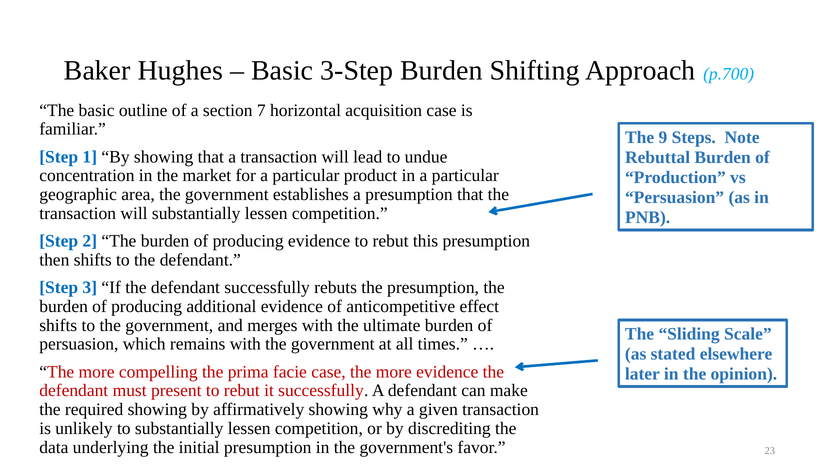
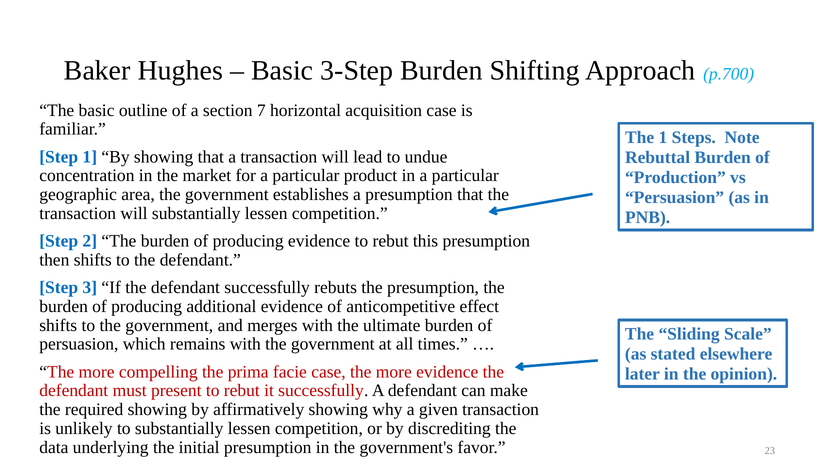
The 9: 9 -> 1
